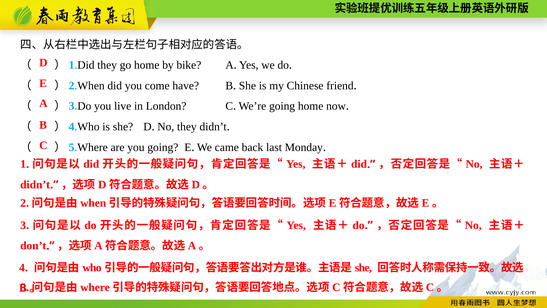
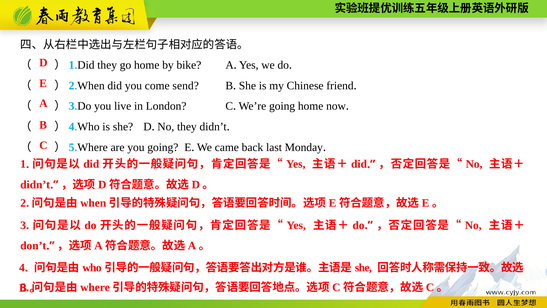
have: have -> send
